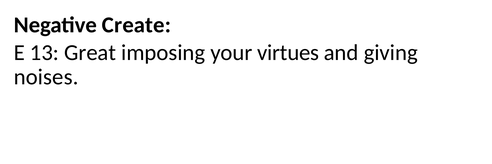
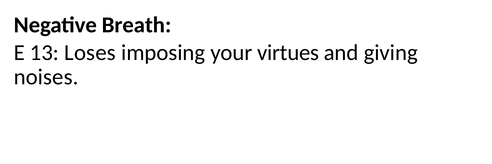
Create: Create -> Breath
Great: Great -> Loses
